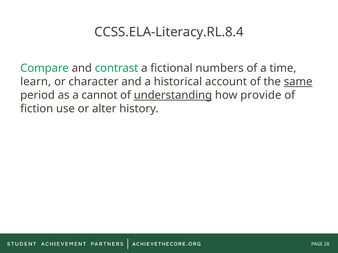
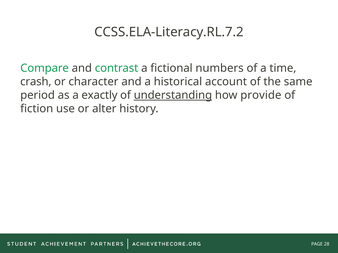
CCSS.ELA-Literacy.RL.8.4: CCSS.ELA-Literacy.RL.8.4 -> CCSS.ELA-Literacy.RL.7.2
learn: learn -> crash
same underline: present -> none
cannot: cannot -> exactly
